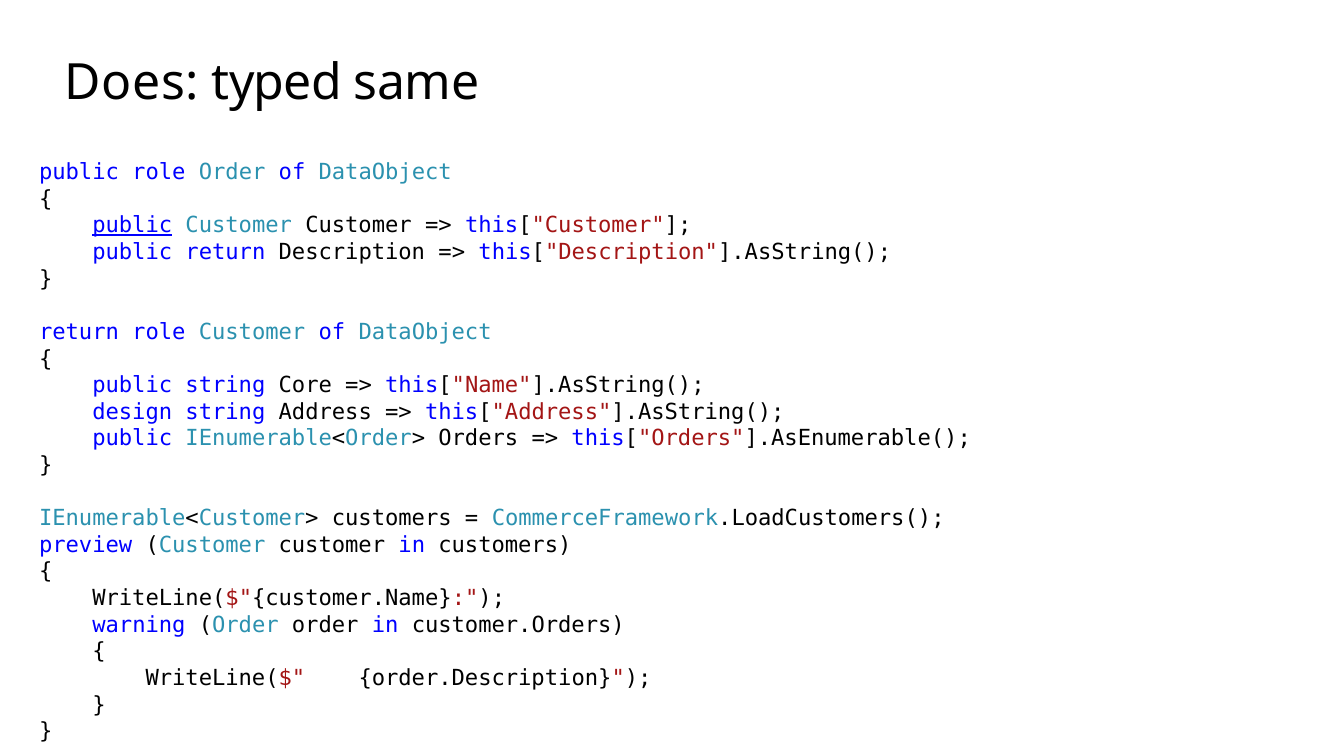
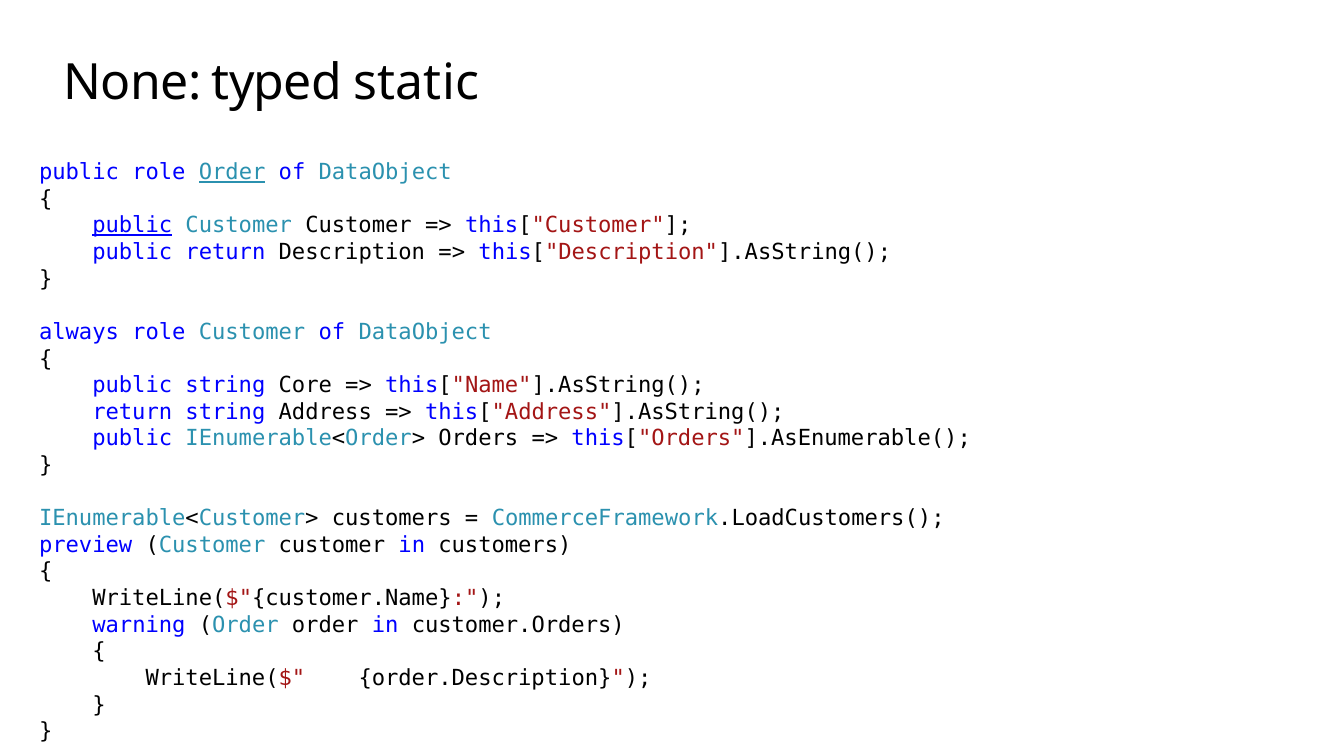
Does: Does -> None
same: same -> static
Order at (232, 172) underline: none -> present
return at (79, 332): return -> always
design at (132, 412): design -> return
